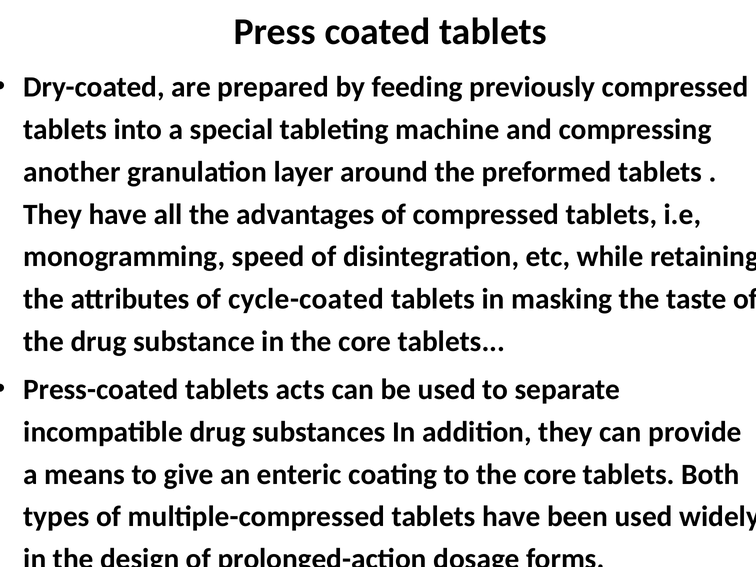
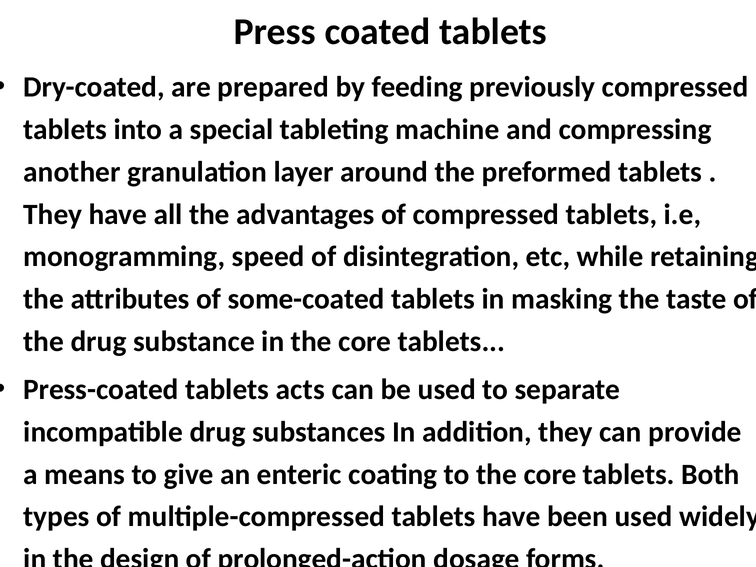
cycle-coated: cycle-coated -> some-coated
